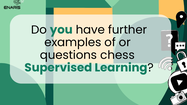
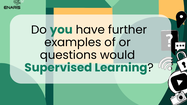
chess: chess -> would
